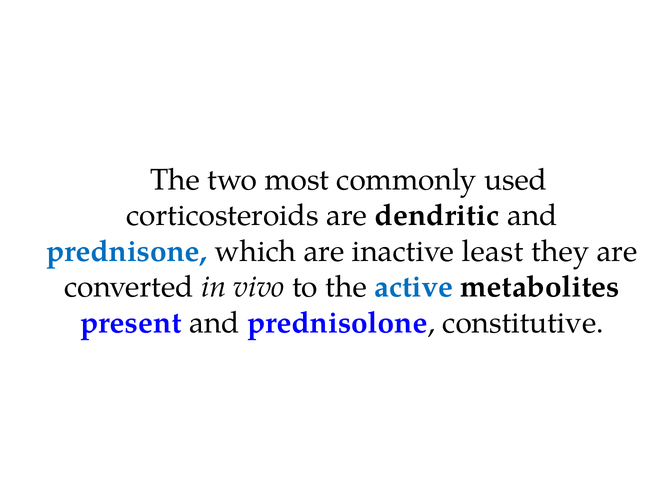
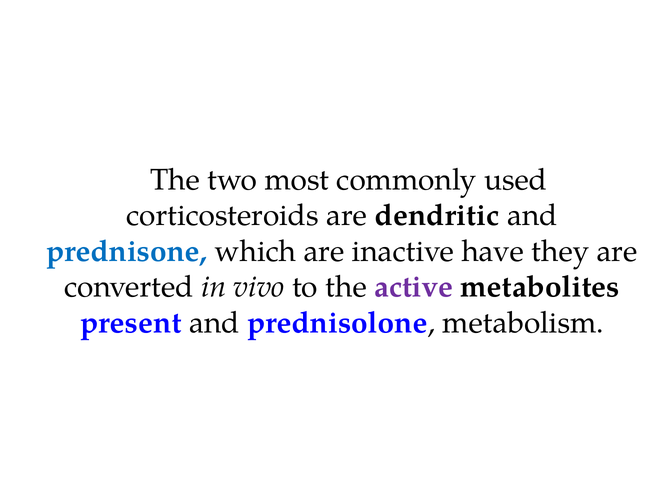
least: least -> have
active colour: blue -> purple
constitutive: constitutive -> metabolism
